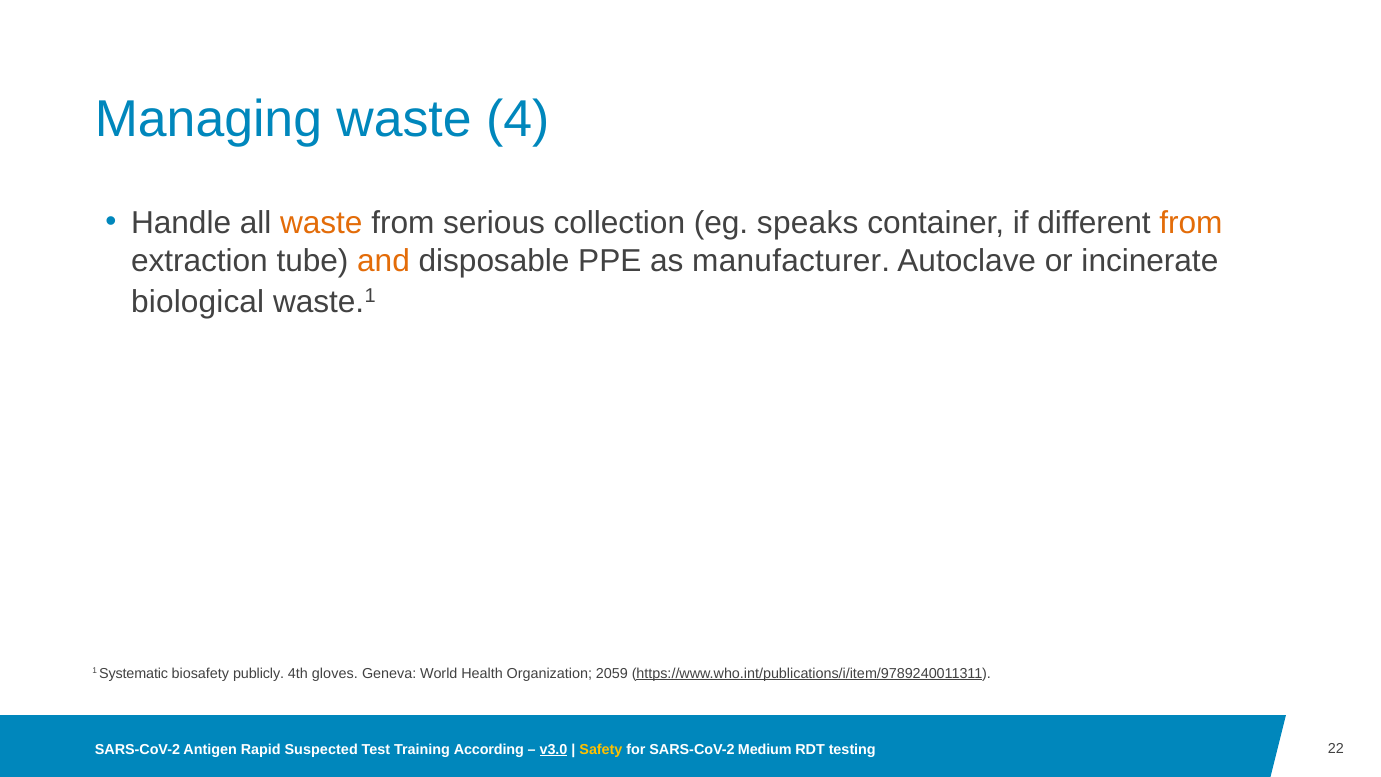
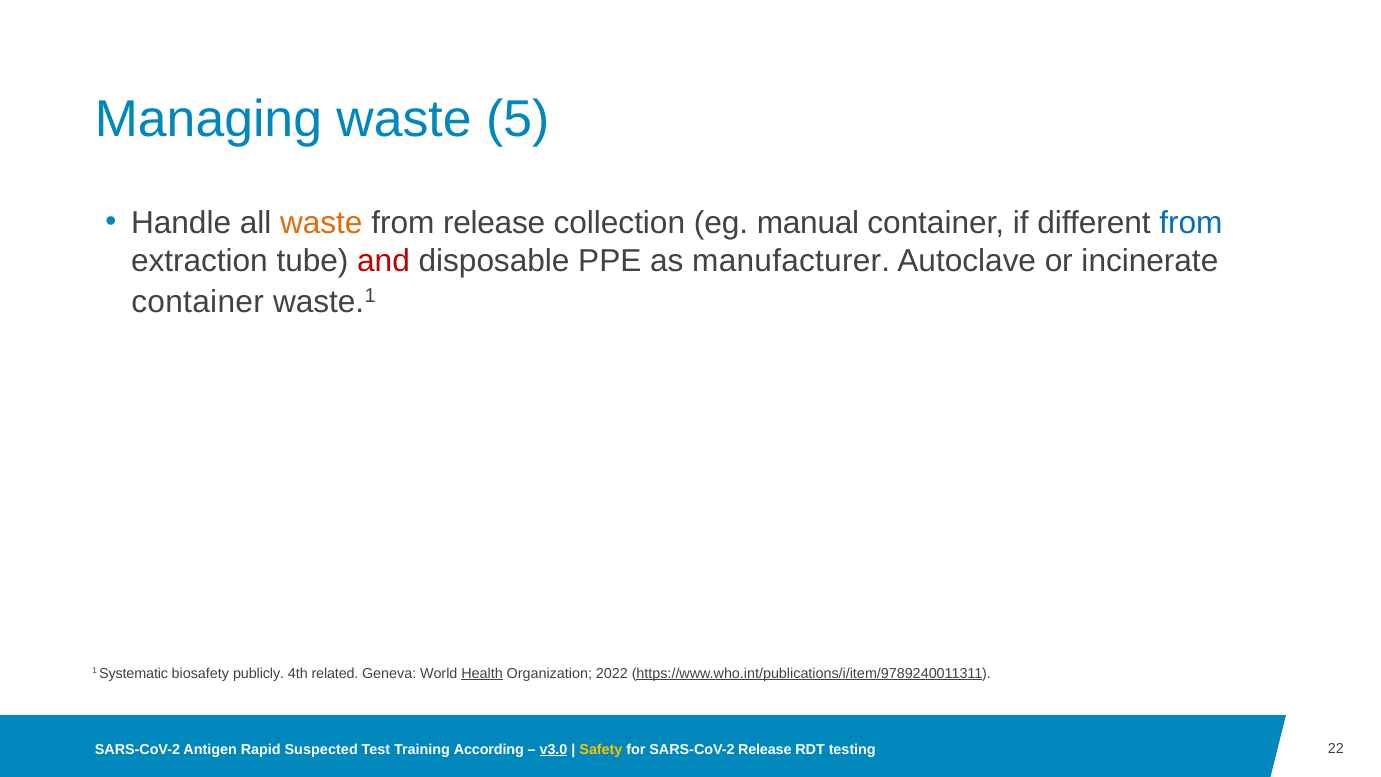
4: 4 -> 5
from serious: serious -> release
speaks: speaks -> manual
from at (1191, 223) colour: orange -> blue
and colour: orange -> red
biological at (198, 302): biological -> container
gloves: gloves -> related
Health underline: none -> present
2059: 2059 -> 2022
SARS-CoV-2 Medium: Medium -> Release
